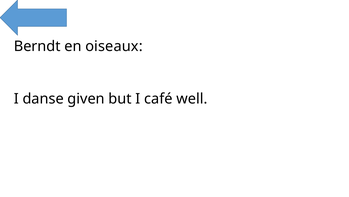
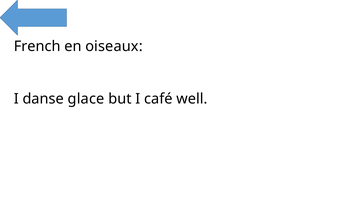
Berndt: Berndt -> French
given: given -> glace
